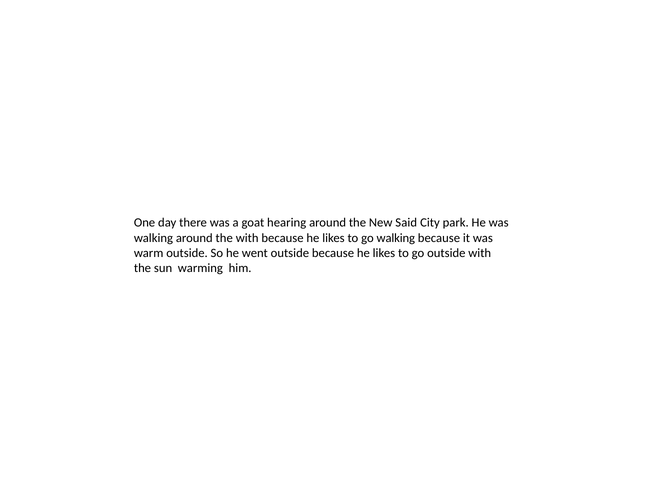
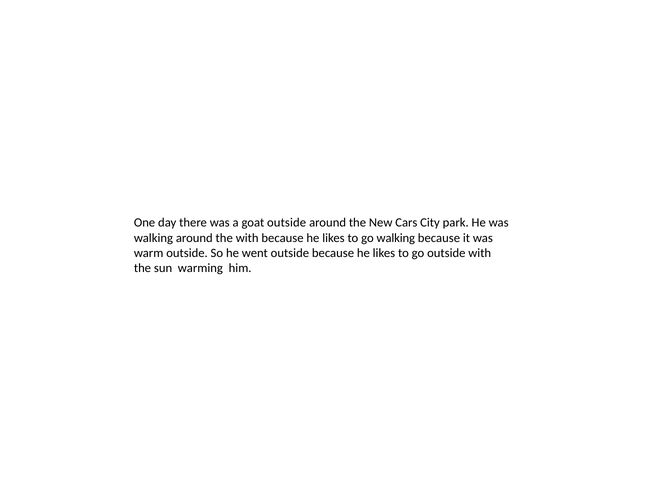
goat hearing: hearing -> outside
Said: Said -> Cars
